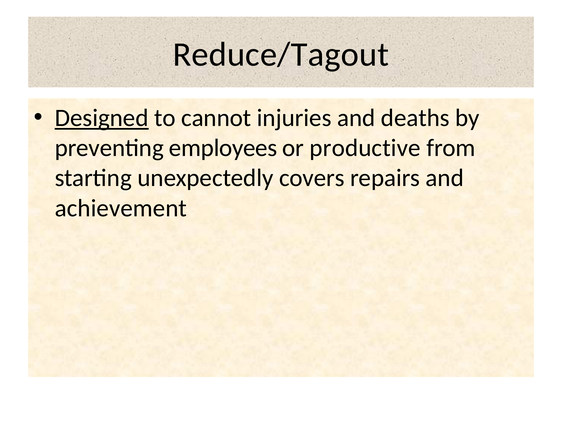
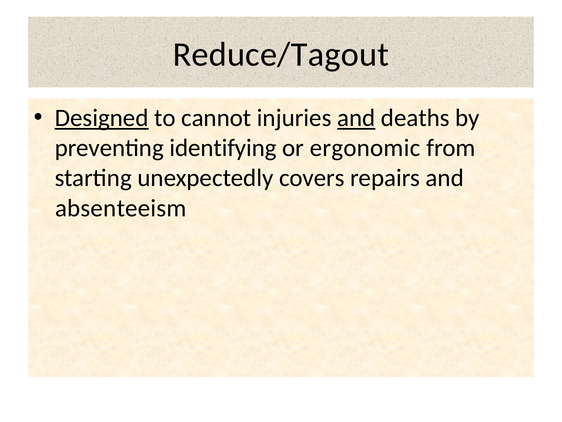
and at (356, 118) underline: none -> present
employees: employees -> identifying
productive: productive -> ergonomic
achievement: achievement -> absenteeism
